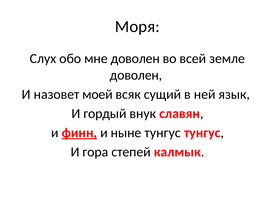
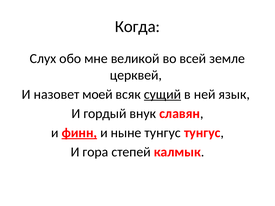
Моря: Моря -> Когда
мне доволен: доволен -> великой
доволен at (136, 75): доволен -> церквей
сущий underline: none -> present
